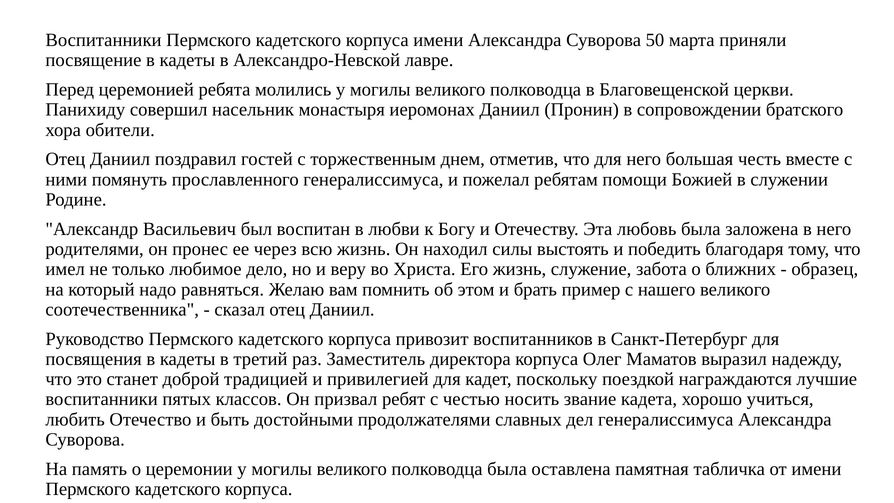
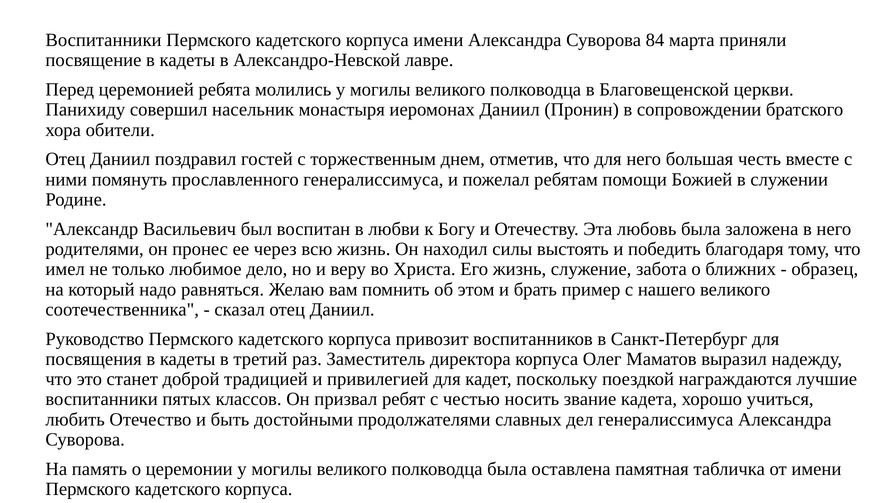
50: 50 -> 84
